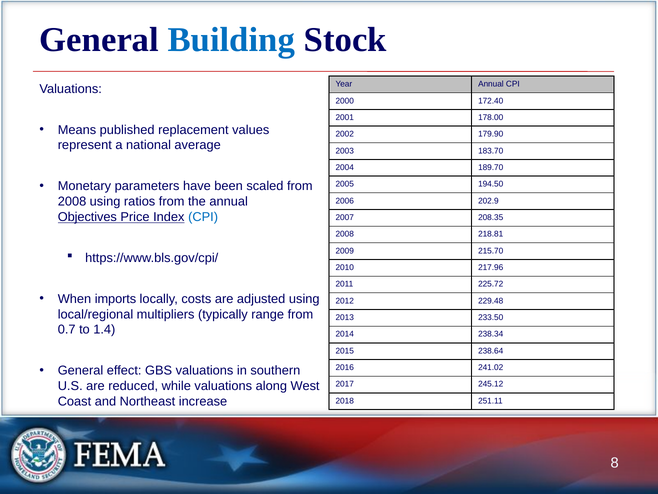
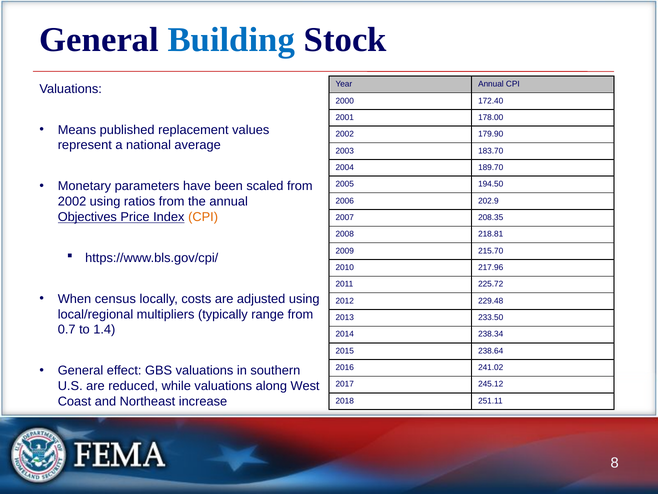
2008 at (72, 201): 2008 -> 2002
CPI at (203, 217) colour: blue -> orange
imports: imports -> census
